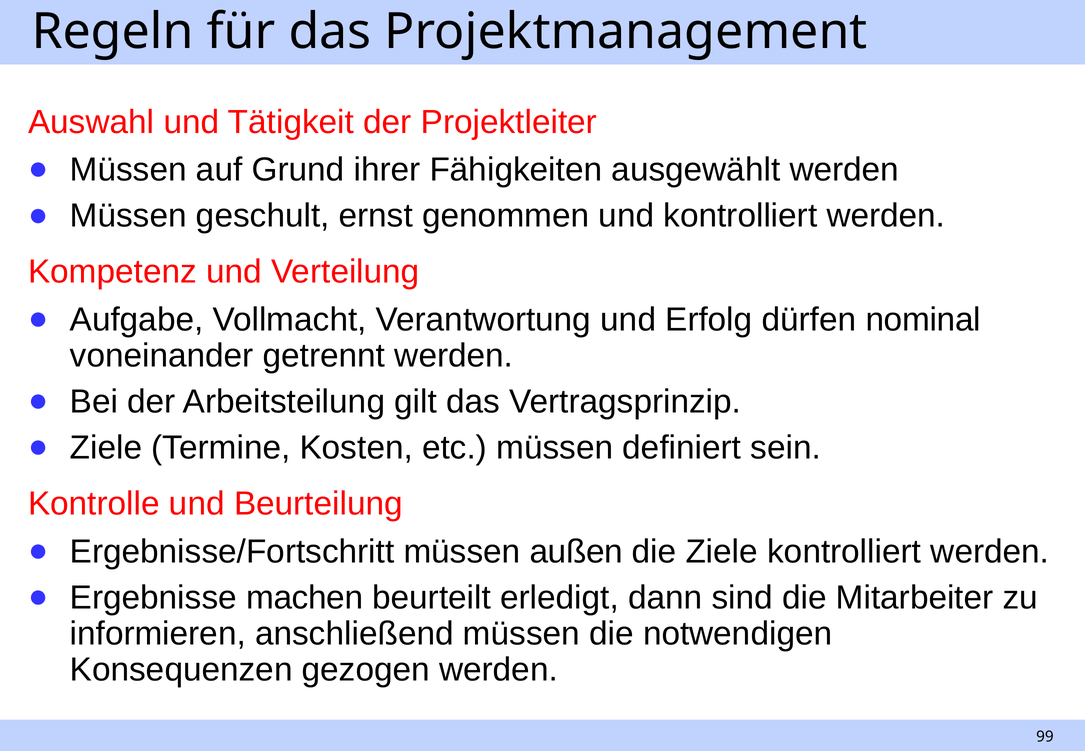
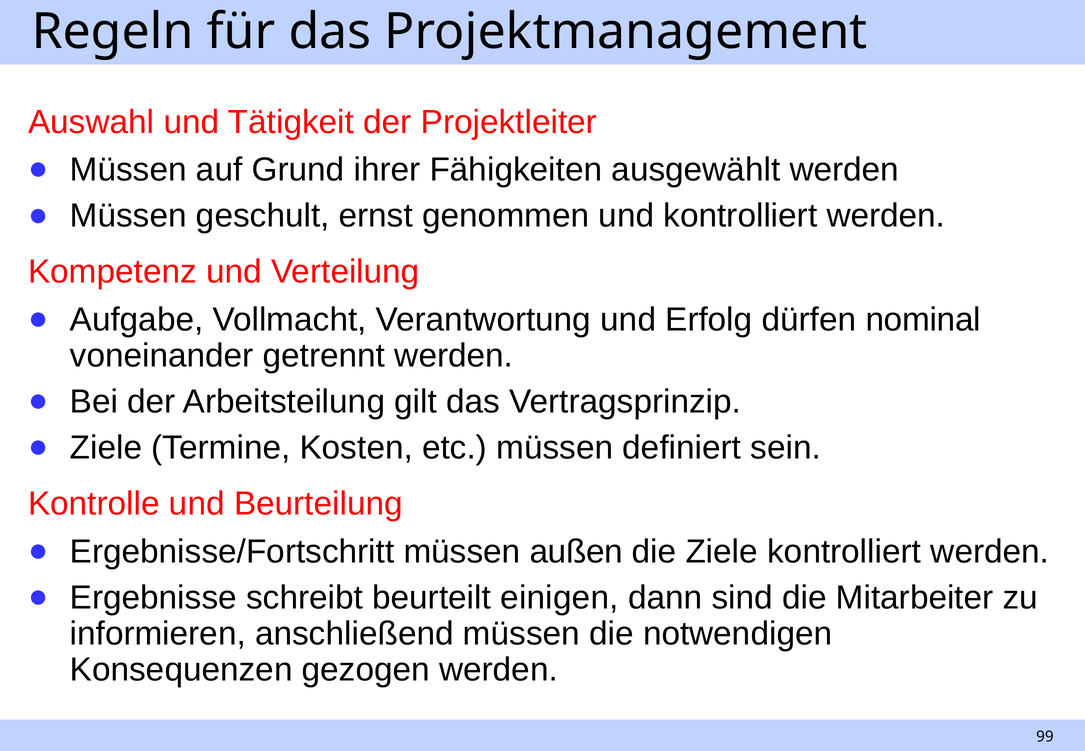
machen: machen -> schreibt
erledigt: erledigt -> einigen
